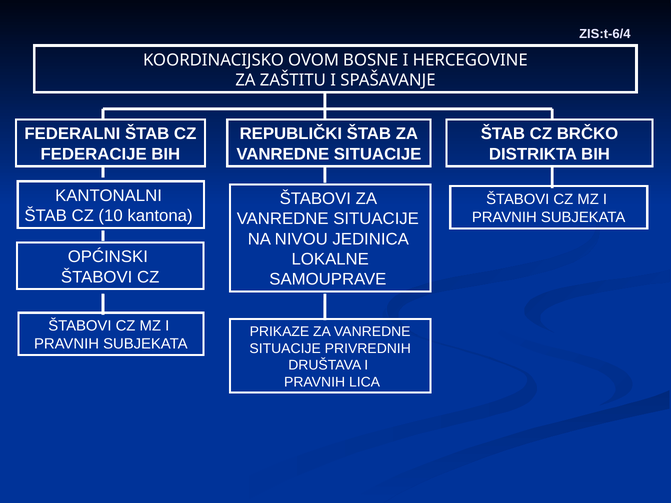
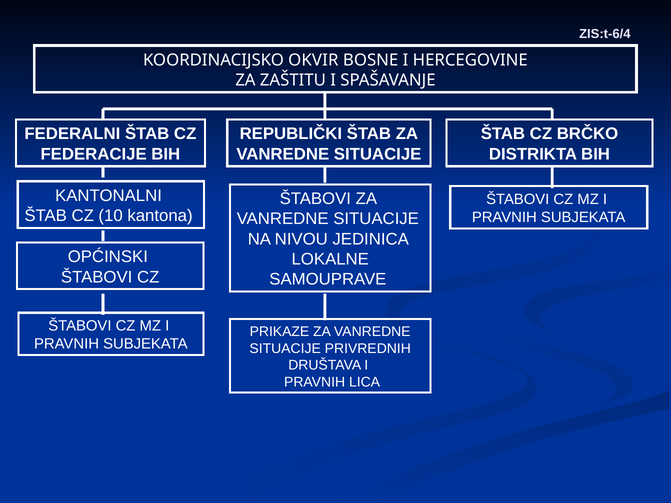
OVOM: OVOM -> OKVIR
